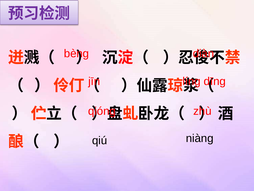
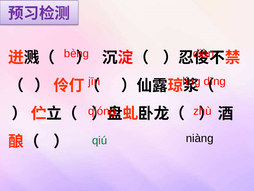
qiú colour: black -> green
